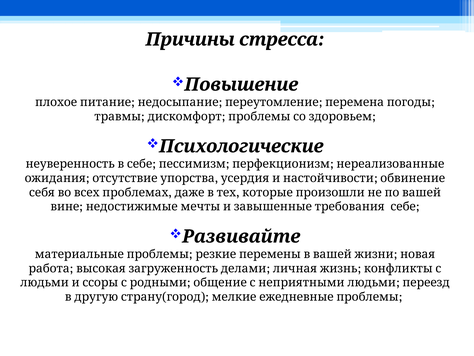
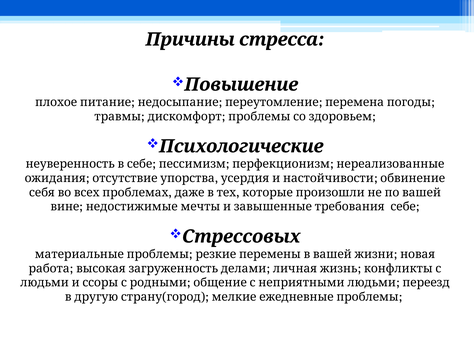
Развивайте: Развивайте -> Стрессовых
